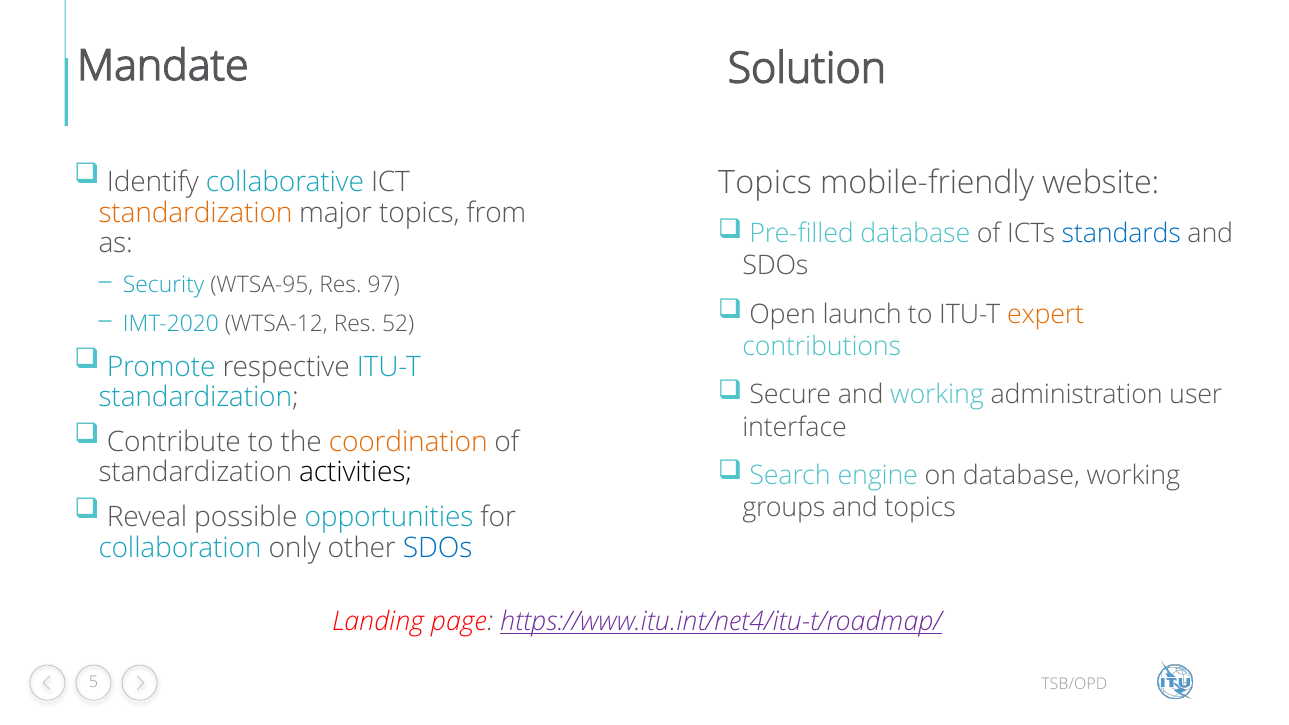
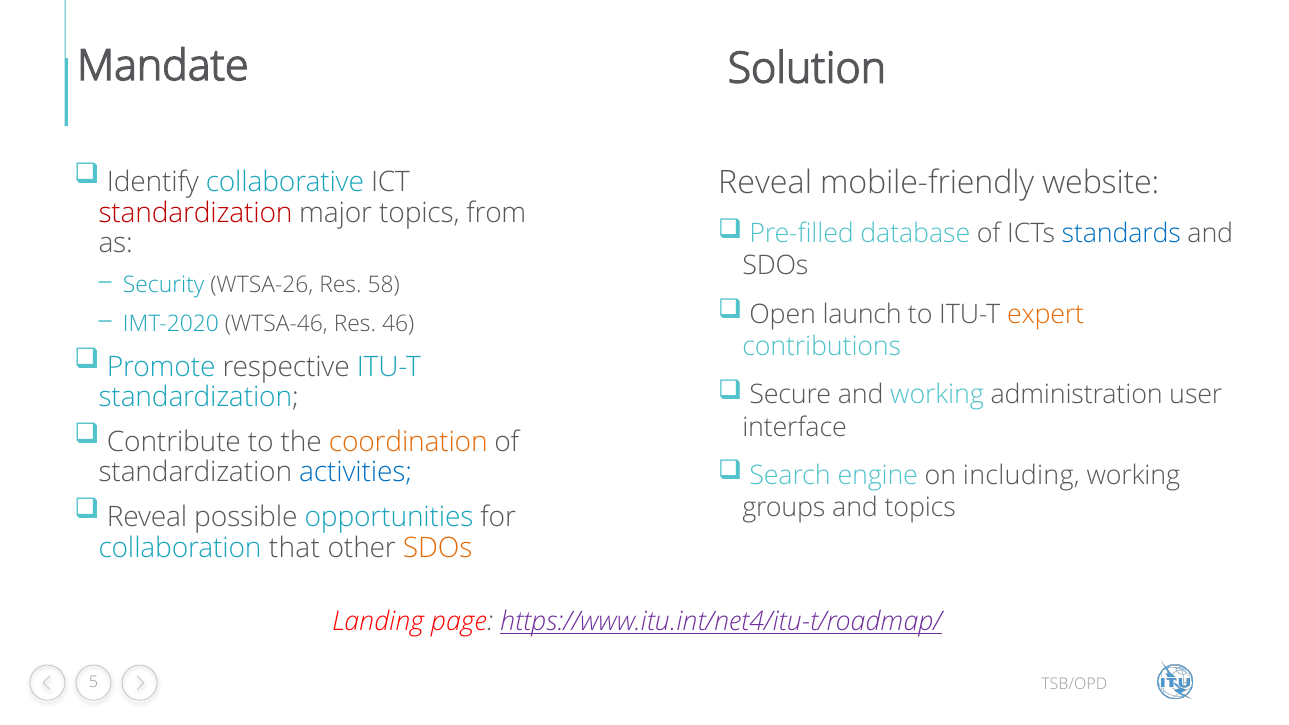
Topics at (765, 183): Topics -> Reveal
standardization at (196, 213) colour: orange -> red
WTSA-95: WTSA-95 -> WTSA-26
97: 97 -> 58
WTSA-12: WTSA-12 -> WTSA-46
52: 52 -> 46
on database: database -> including
activities colour: black -> blue
only: only -> that
SDOs at (438, 548) colour: blue -> orange
